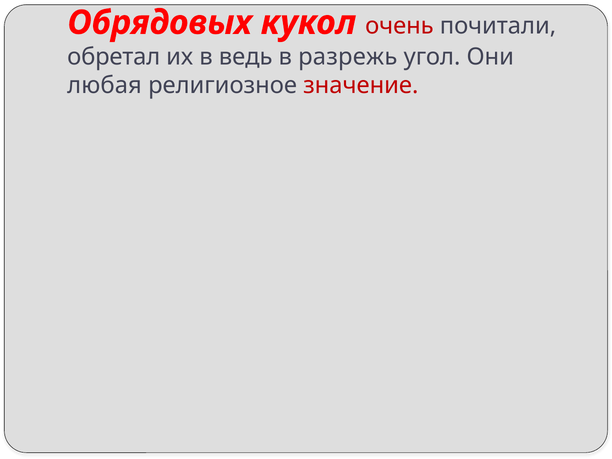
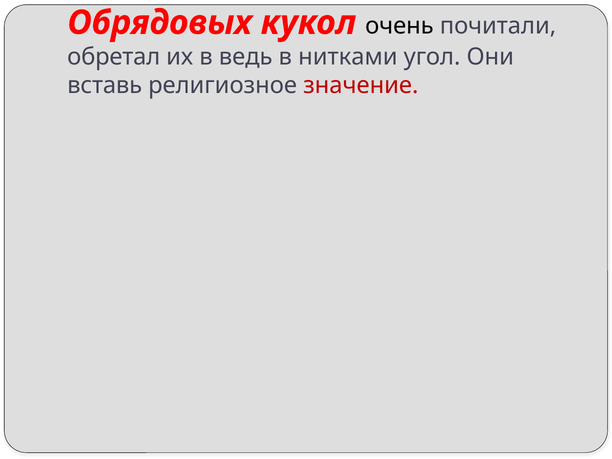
очень colour: red -> black
разрежь: разрежь -> нитками
любая: любая -> вставь
